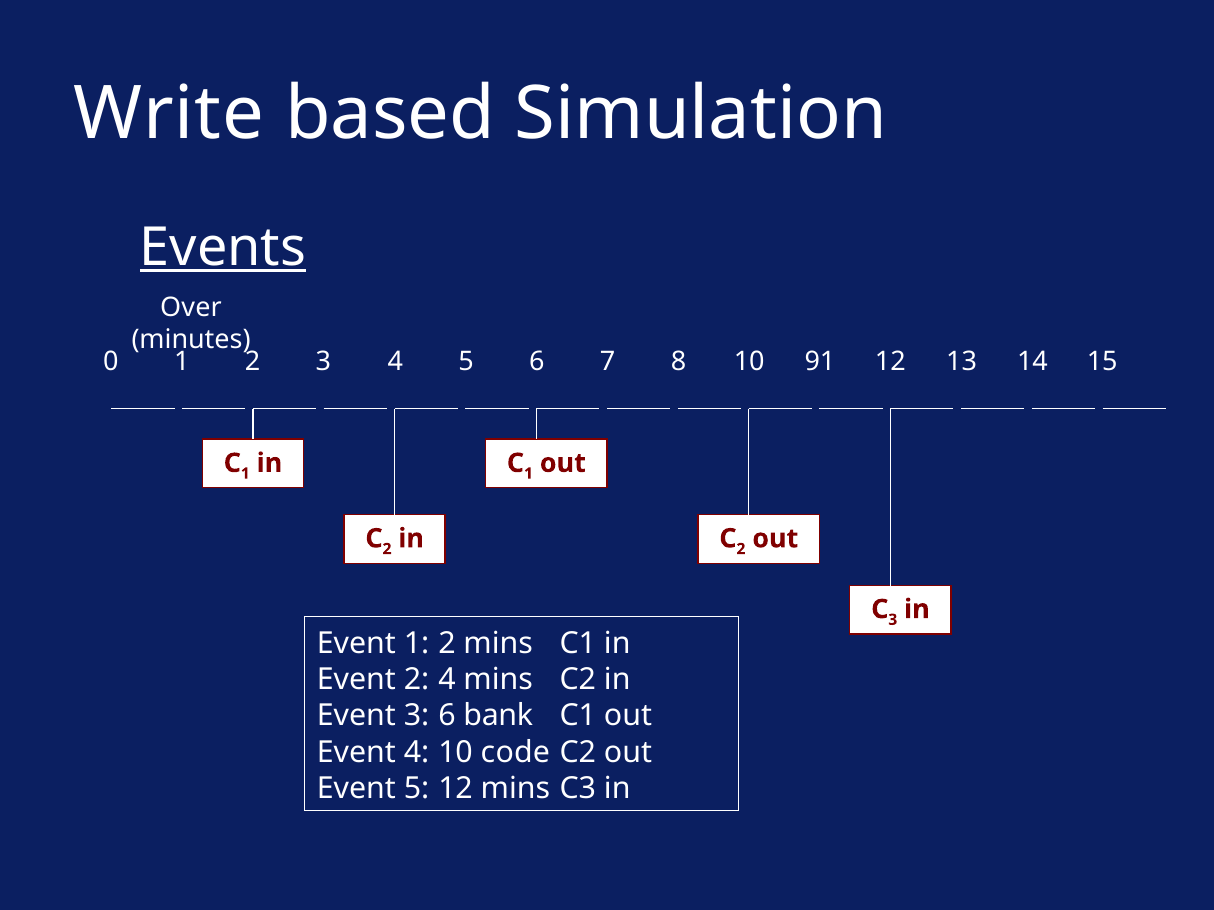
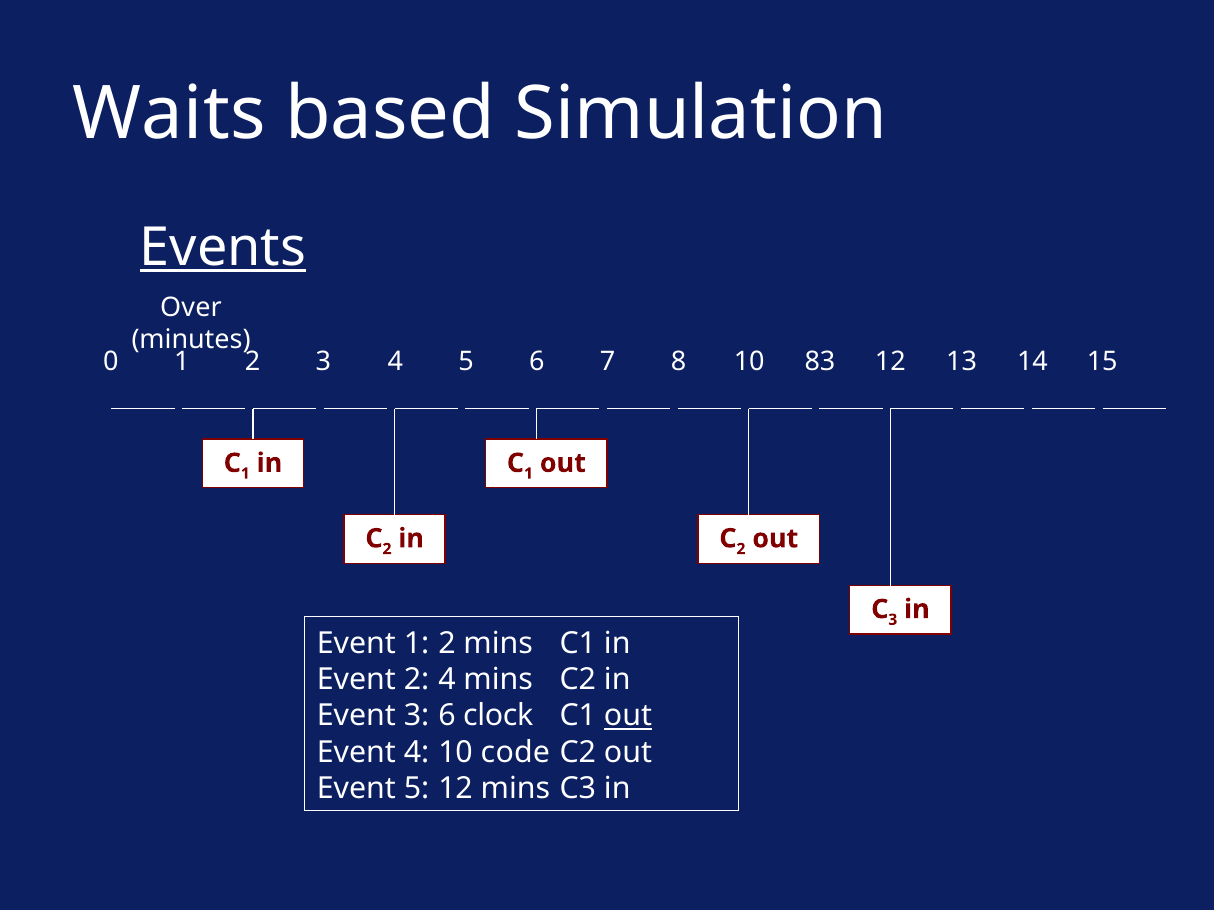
Write: Write -> Waits
91: 91 -> 83
bank: bank -> clock
out at (628, 716) underline: none -> present
